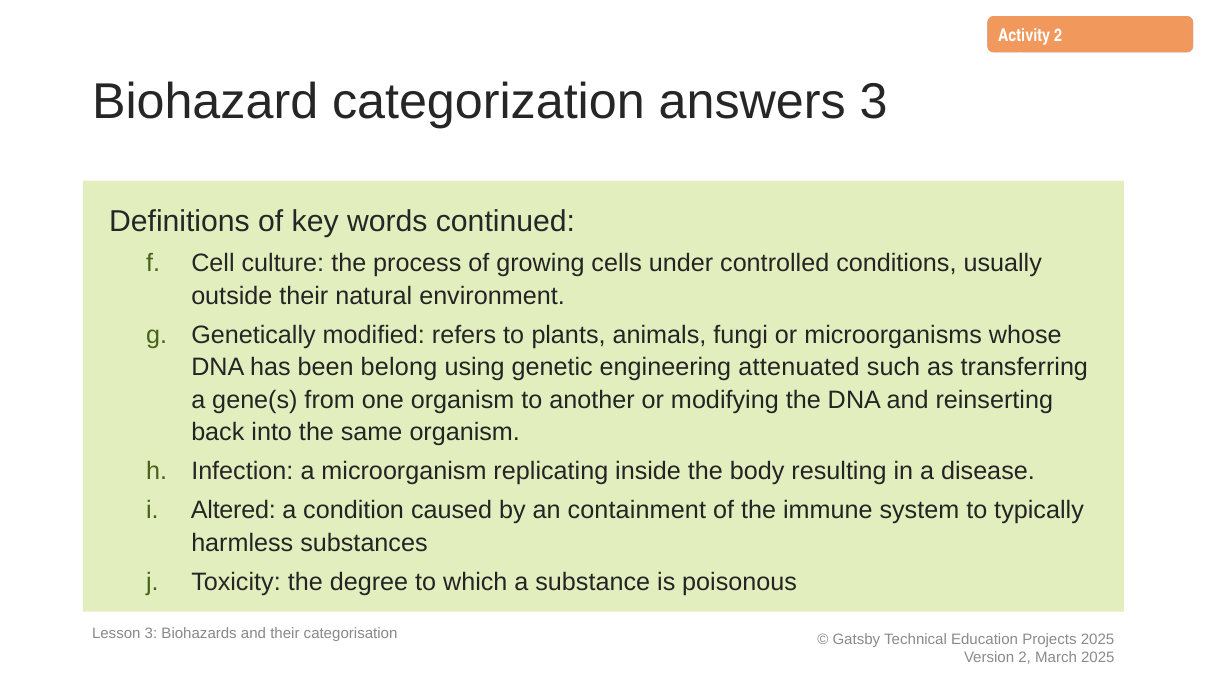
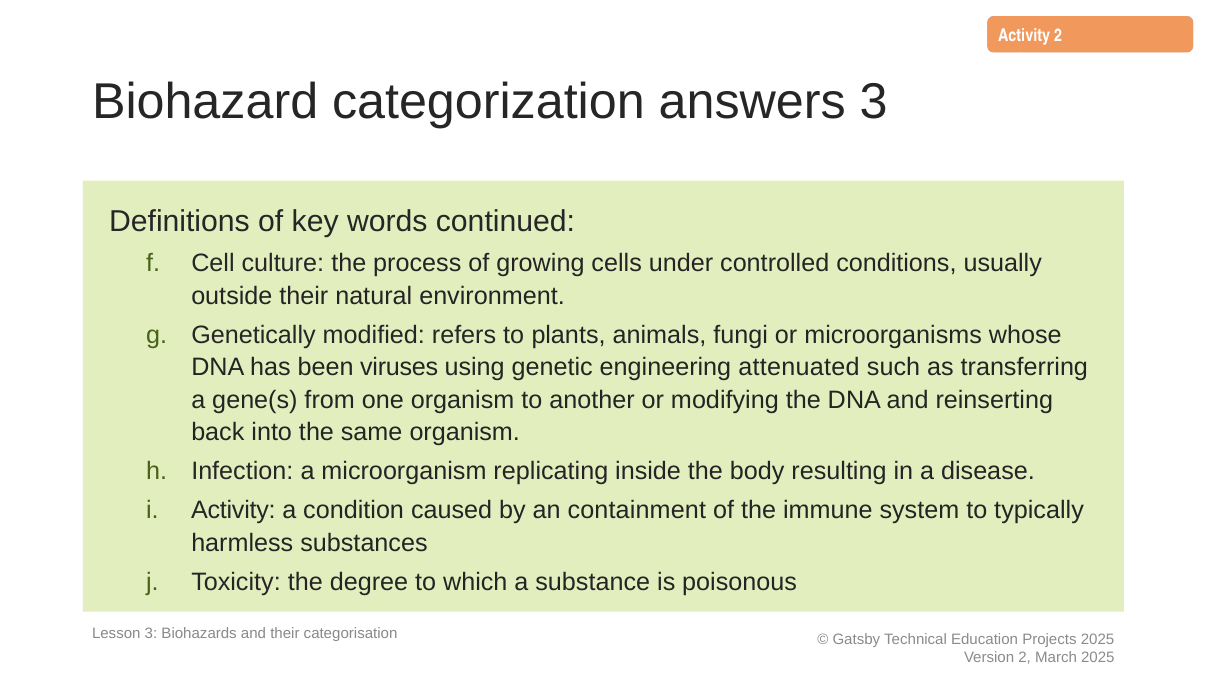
belong: belong -> viruses
Altered at (233, 510): Altered -> Activity
